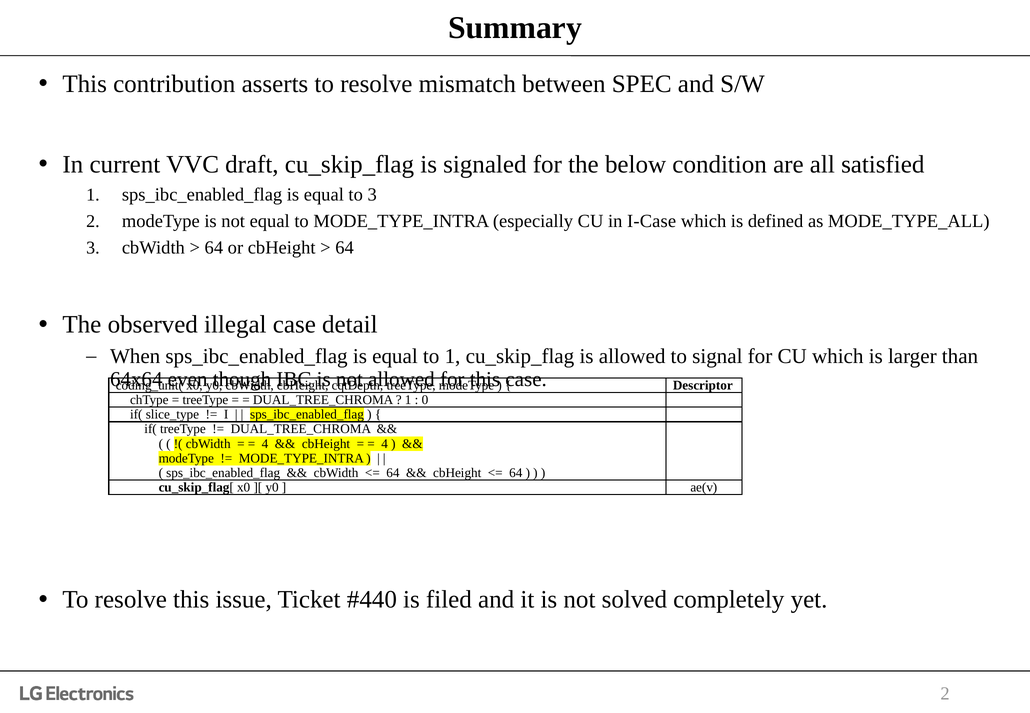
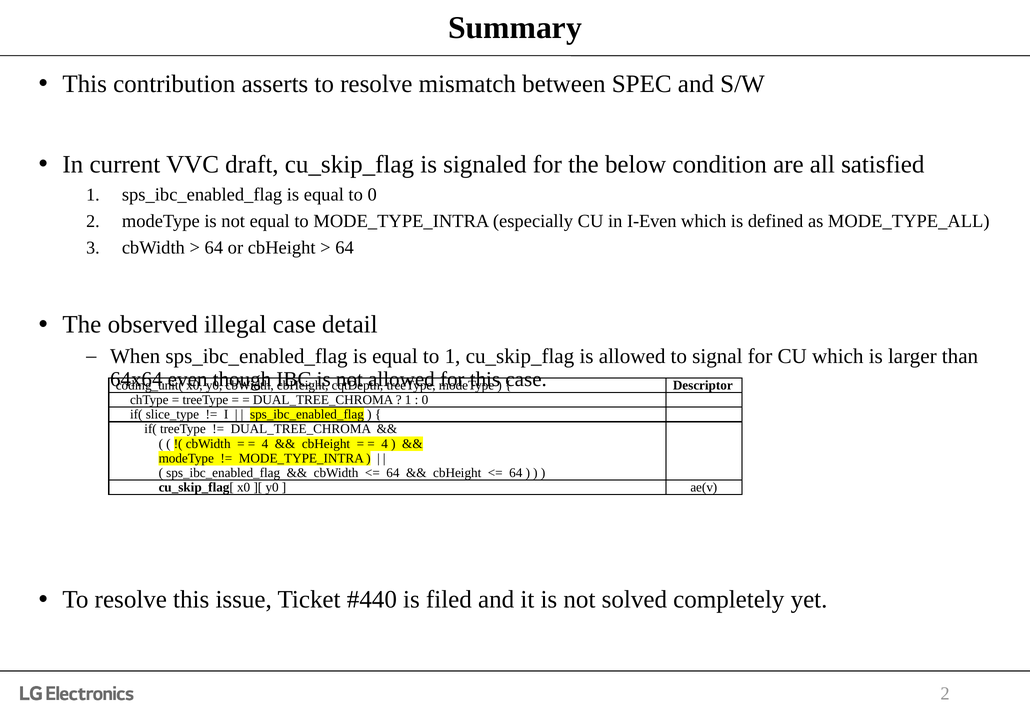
to 3: 3 -> 0
I-Case: I-Case -> I-Even
